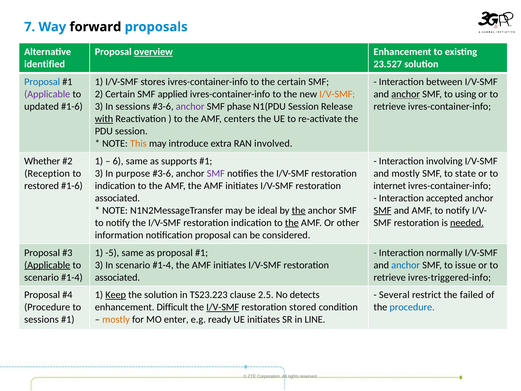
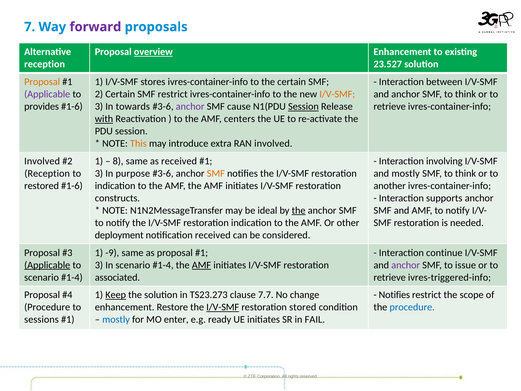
forward colour: black -> purple
identified at (45, 64): identified -> reception
Proposal at (42, 82) colour: blue -> orange
SMF applied: applied -> restrict
anchor at (406, 94) underline: present -> none
using at (466, 94): using -> think
updated: updated -> provides
In sessions: sessions -> towards
phase: phase -> cause
Session at (303, 106) underline: none -> present
Whether at (42, 161): Whether -> Involved
6: 6 -> 8
as supports: supports -> received
SMF at (216, 173) colour: purple -> orange
state at (466, 173): state -> think
internet: internet -> another
associated at (117, 198): associated -> constructs
accepted: accepted -> supports
SMF at (383, 210) underline: present -> none
the at (292, 223) underline: present -> none
needed underline: present -> none
information: information -> deployment
notification proposal: proposal -> received
-5: -5 -> -9
normally: normally -> continue
AMF at (201, 265) underline: none -> present
anchor at (406, 265) colour: blue -> purple
TS23.223: TS23.223 -> TS23.273
2.5: 2.5 -> 7.7
detects: detects -> change
Several at (394, 295): Several -> Notifies
failed: failed -> scope
Difficult: Difficult -> Restore
mostly at (116, 319) colour: orange -> blue
LINE: LINE -> FAIL
